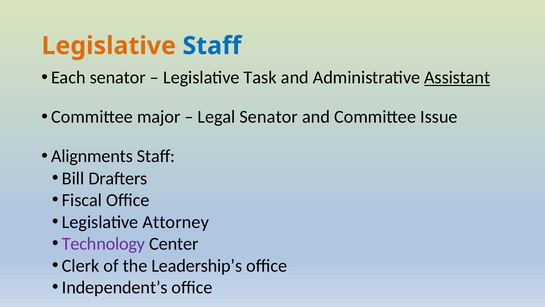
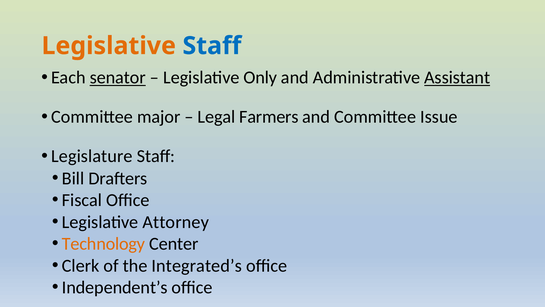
senator at (118, 78) underline: none -> present
Task: Task -> Only
Legal Senator: Senator -> Farmers
Alignments: Alignments -> Legislature
Technology colour: purple -> orange
Leadership’s: Leadership’s -> Integrated’s
